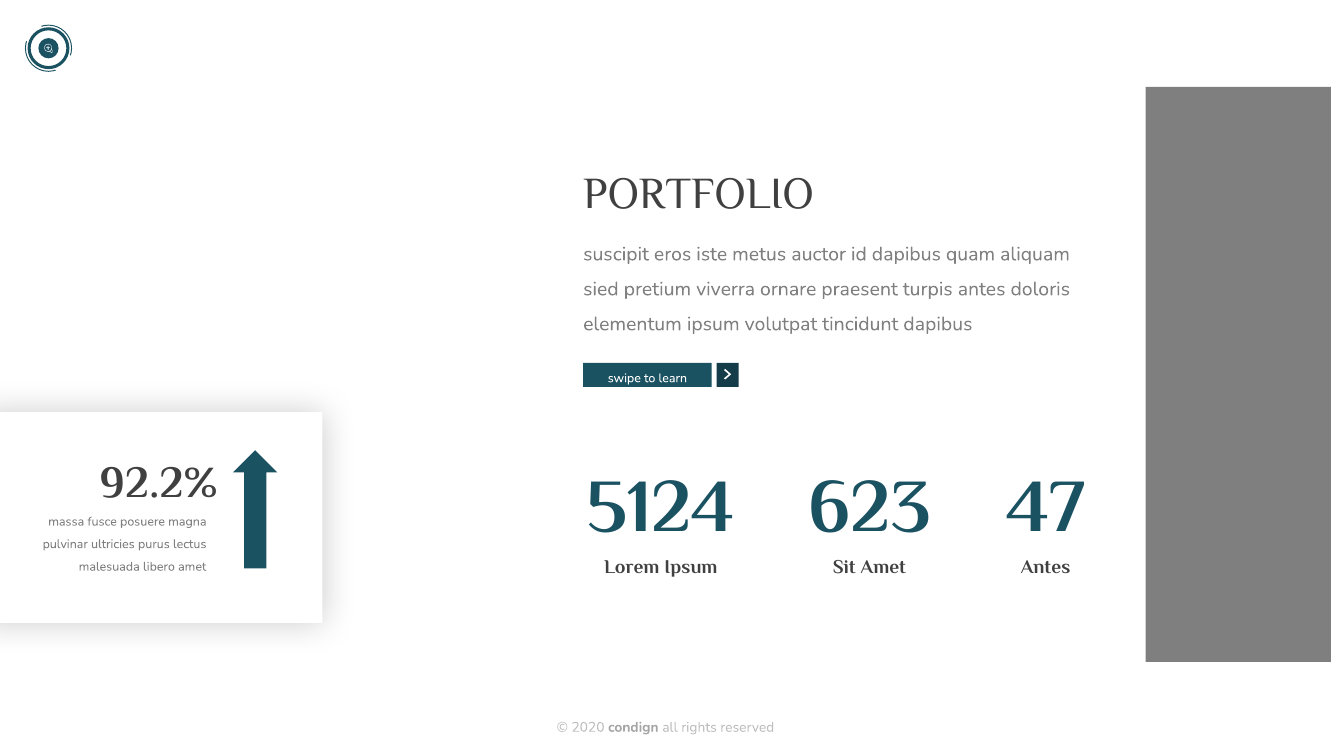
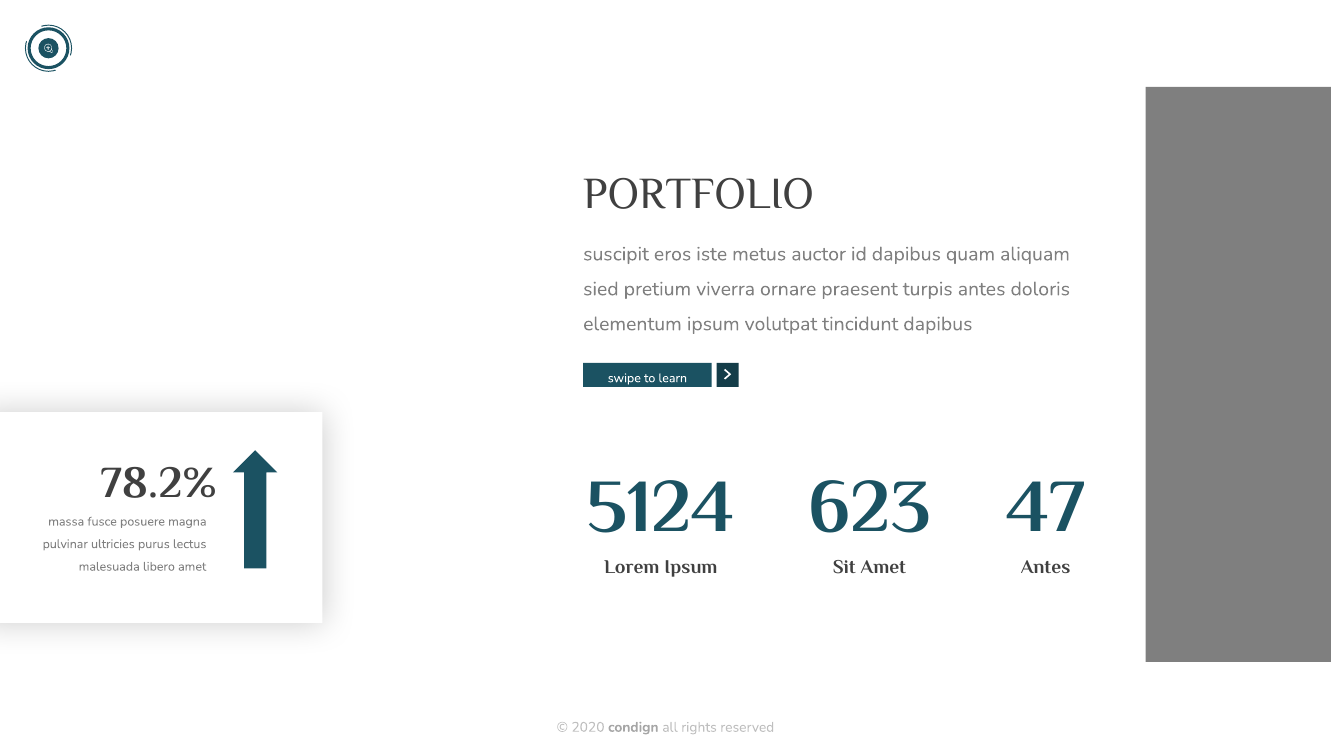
92.2%: 92.2% -> 78.2%
